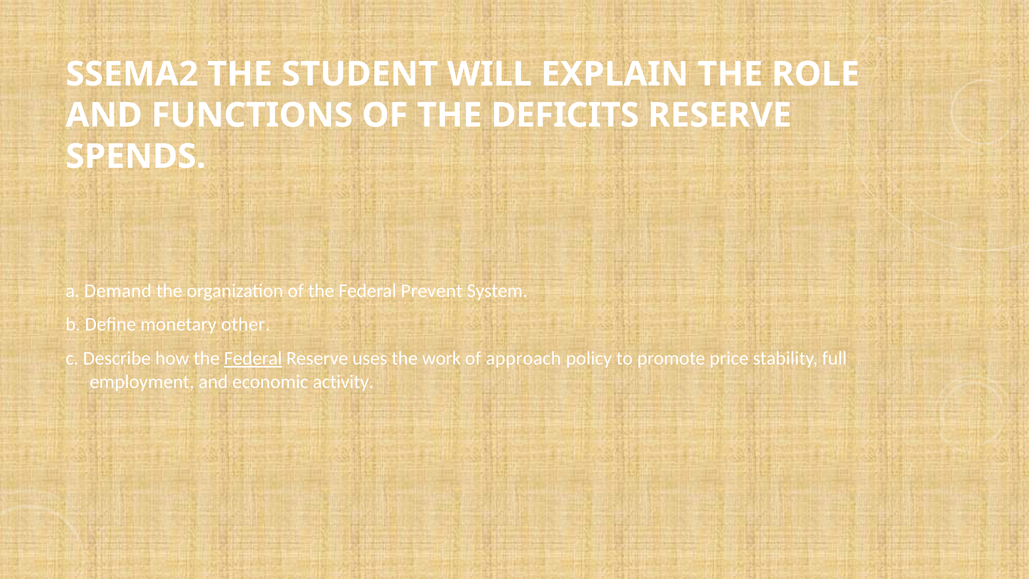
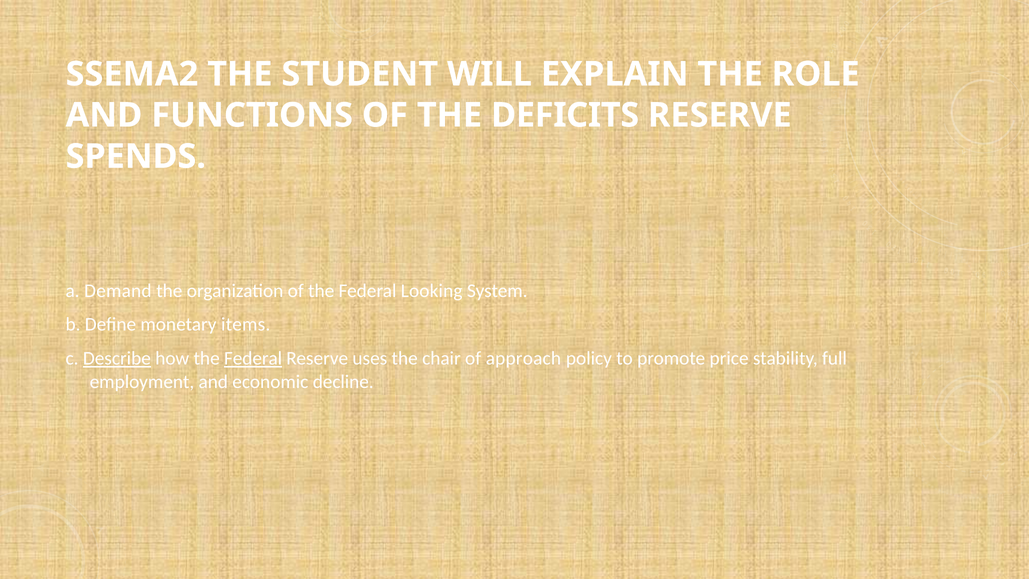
Prevent: Prevent -> Looking
other: other -> items
Describe underline: none -> present
work: work -> chair
activity: activity -> decline
